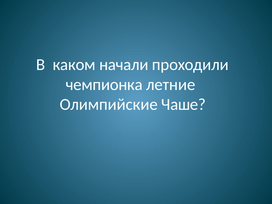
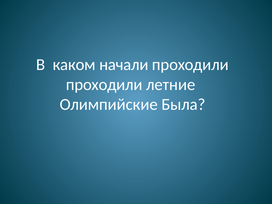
чемпионка at (104, 85): чемпионка -> проходили
Чаше: Чаше -> Была
